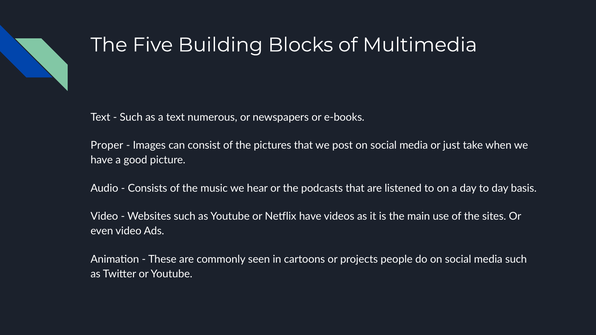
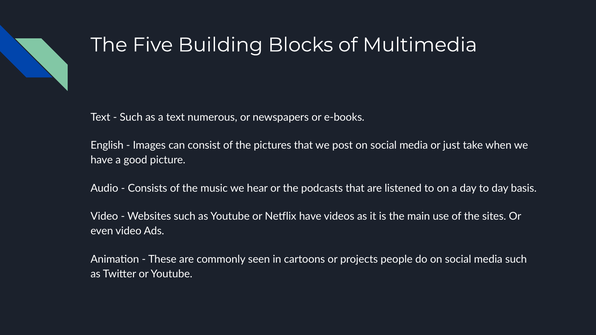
Proper: Proper -> English
